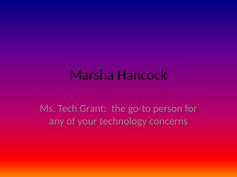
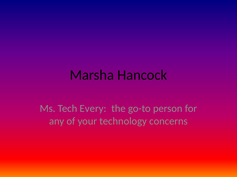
Grant: Grant -> Every
